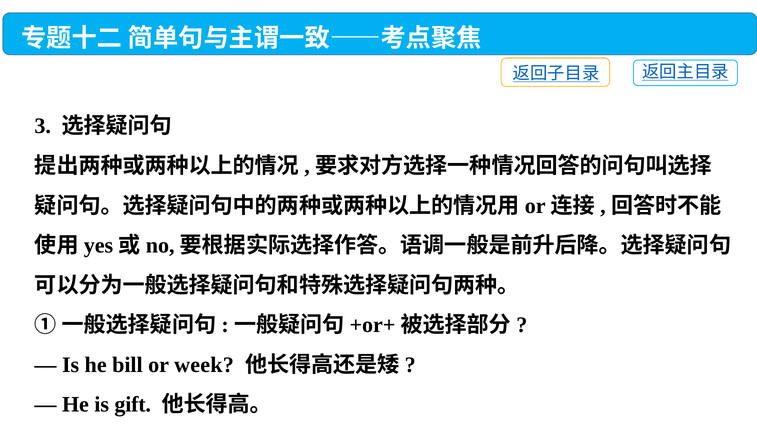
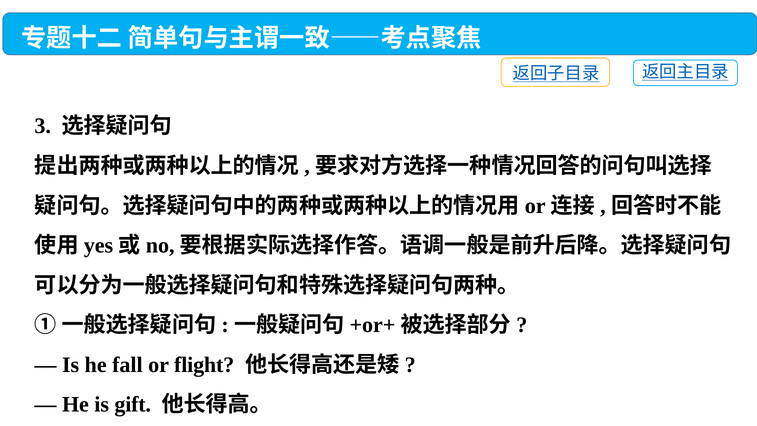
bill: bill -> fall
week: week -> flight
